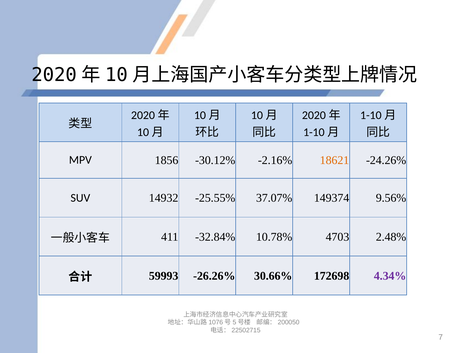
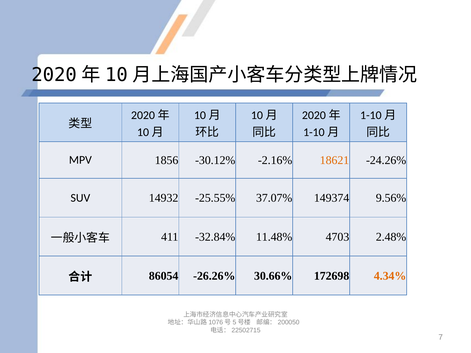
10.78%: 10.78% -> 11.48%
59993: 59993 -> 86054
4.34% colour: purple -> orange
